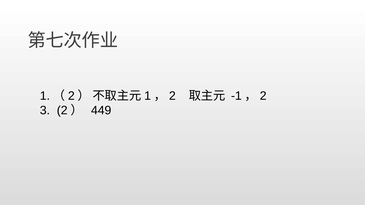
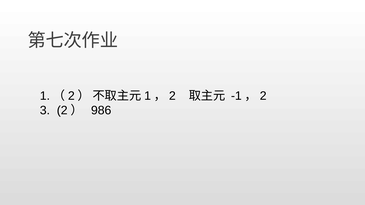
449: 449 -> 986
